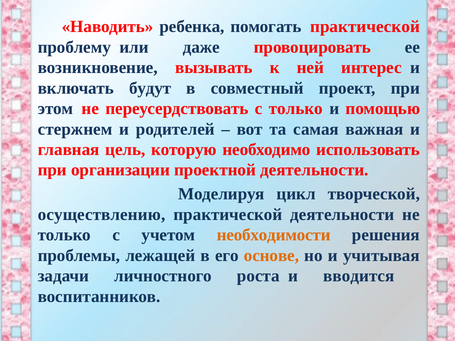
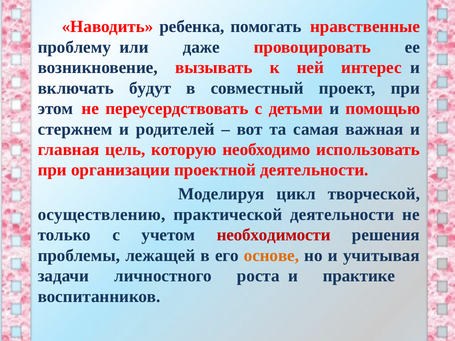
помогать практической: практической -> нравственные
с только: только -> детьми
необходимости colour: orange -> red
вводится: вводится -> практике
